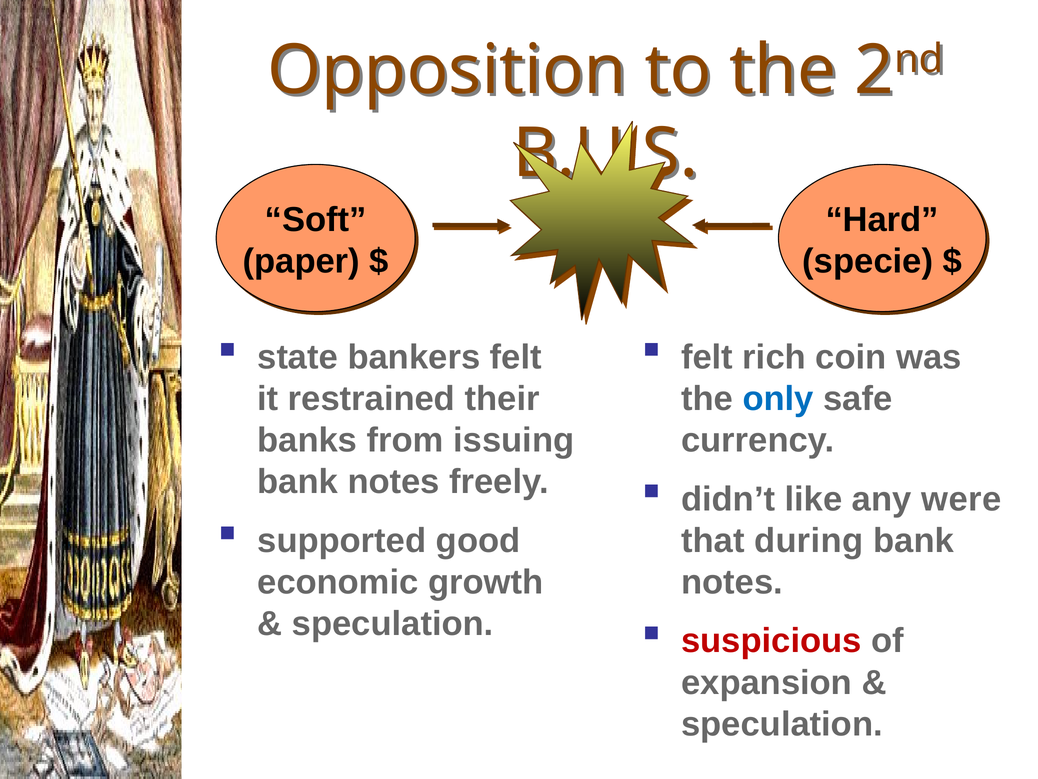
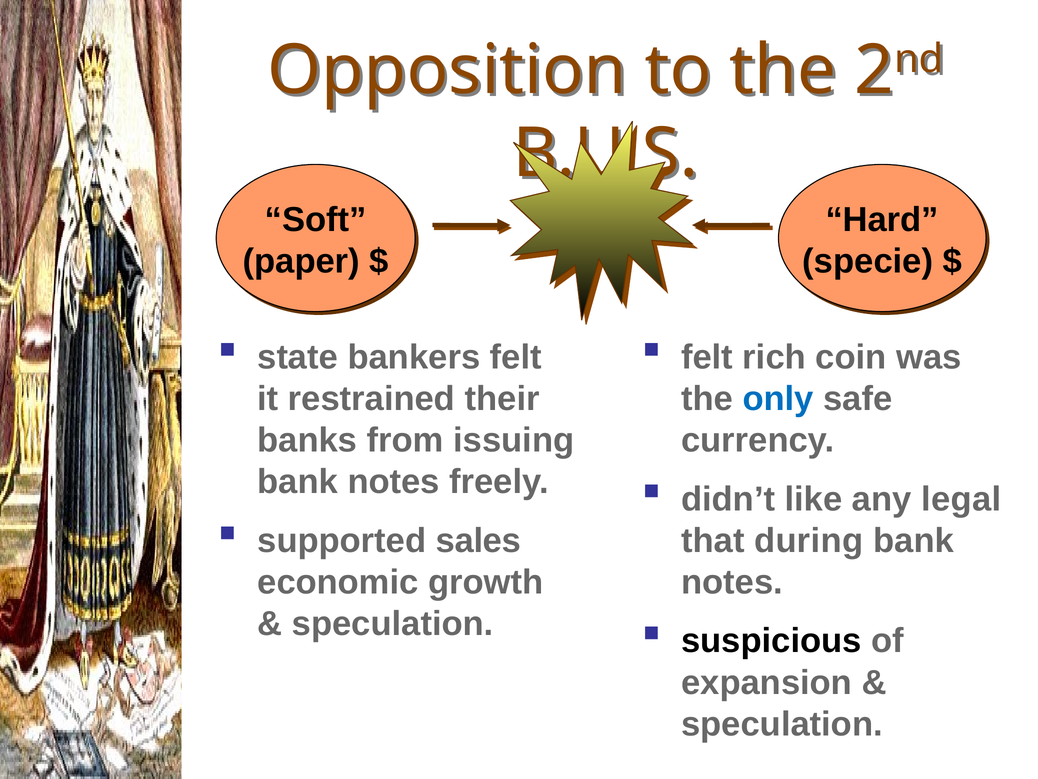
were: were -> legal
good: good -> sales
suspicious colour: red -> black
